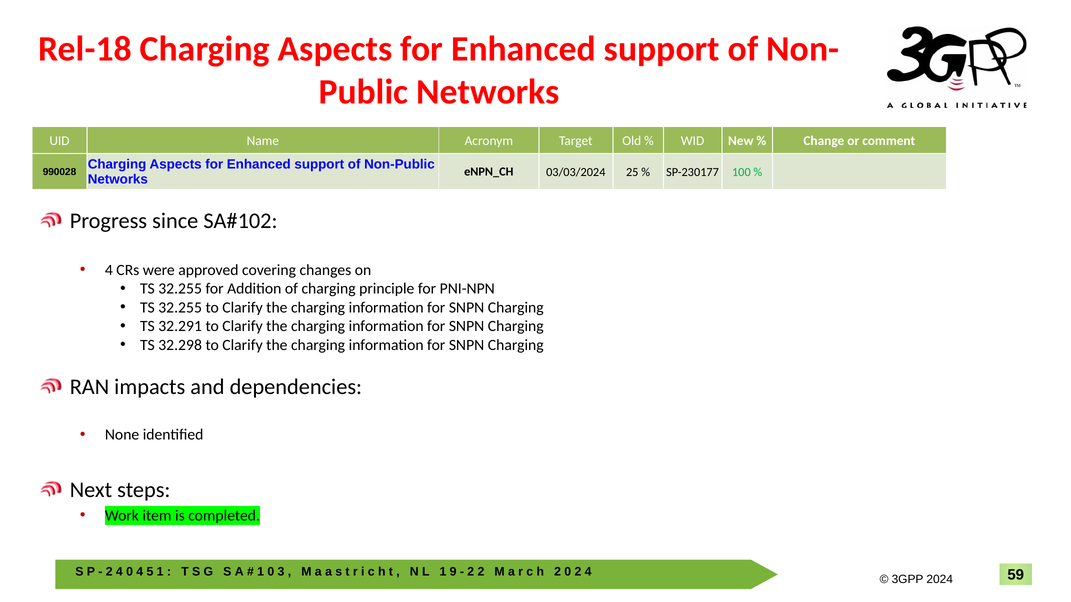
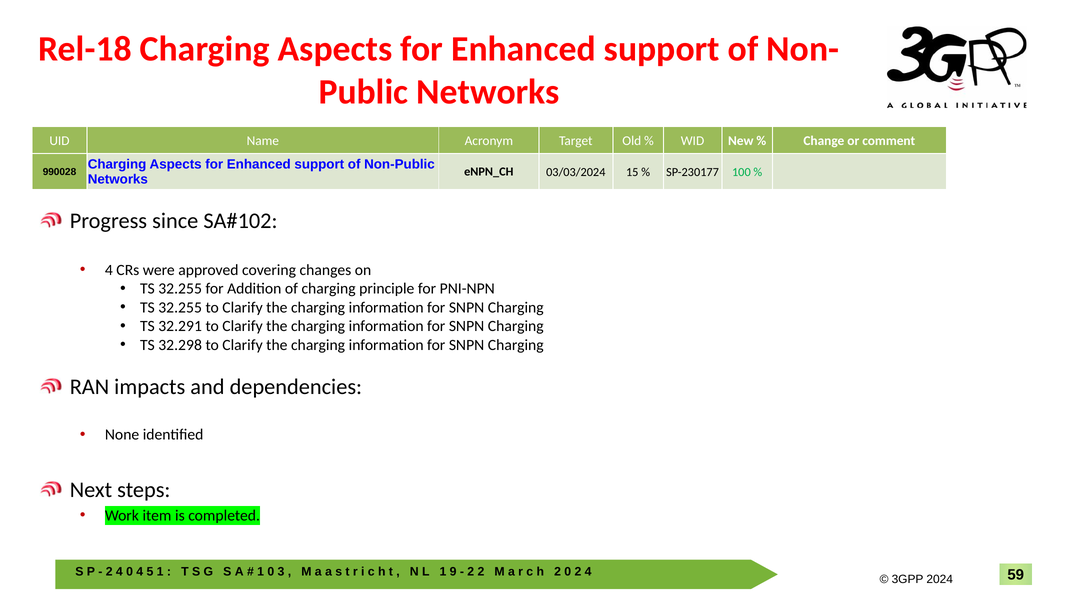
25: 25 -> 15
